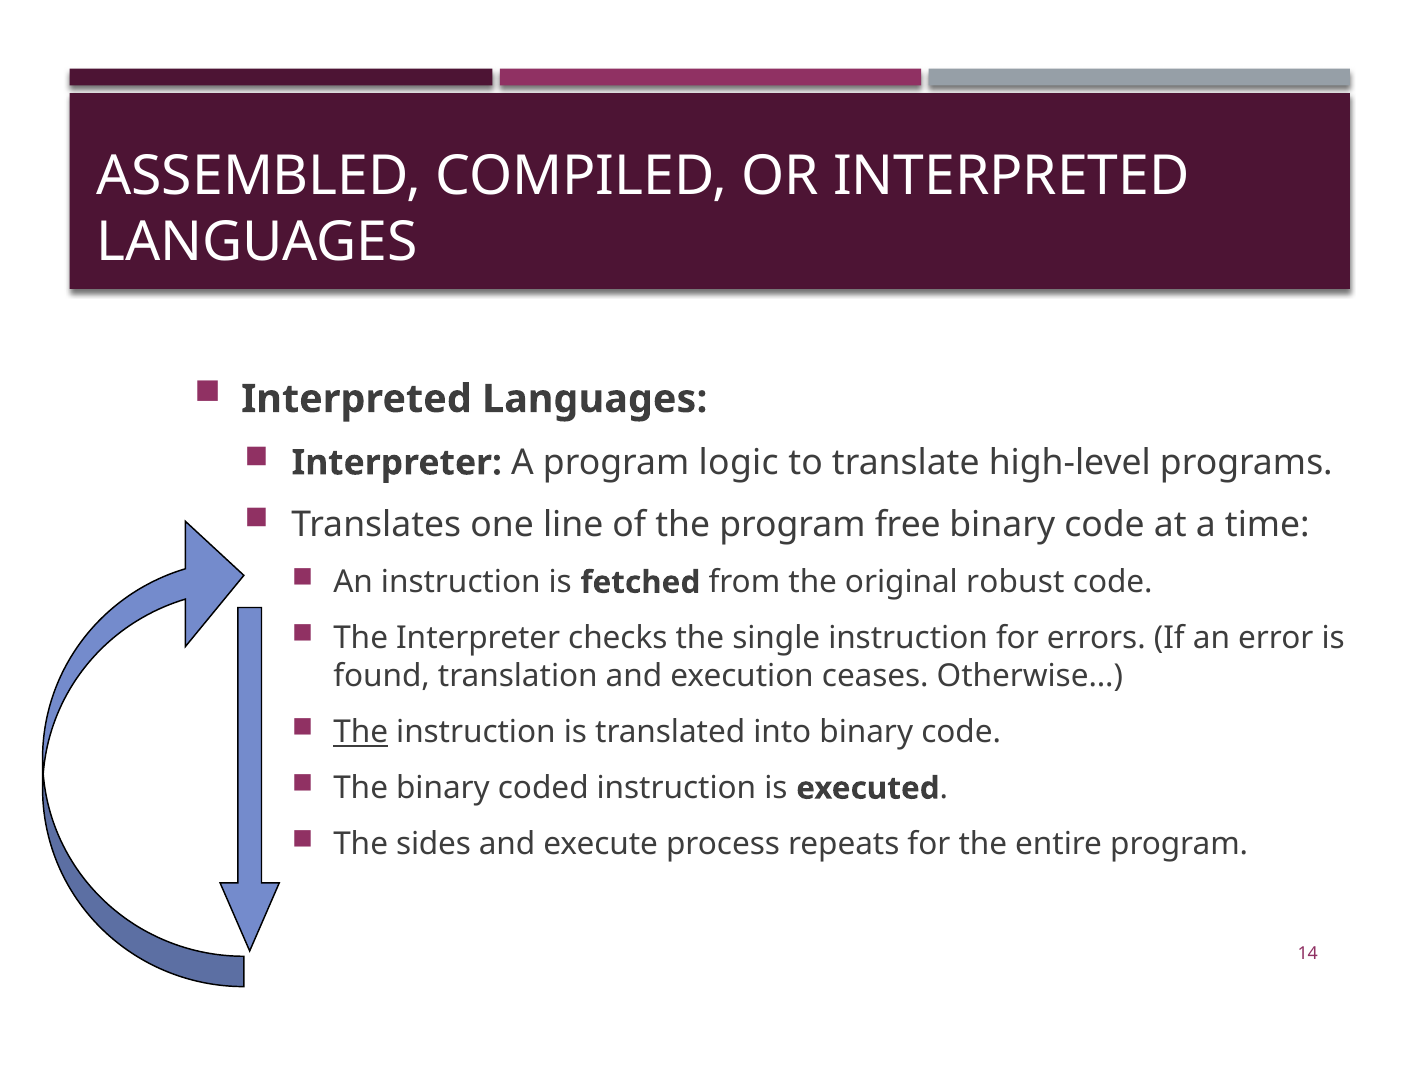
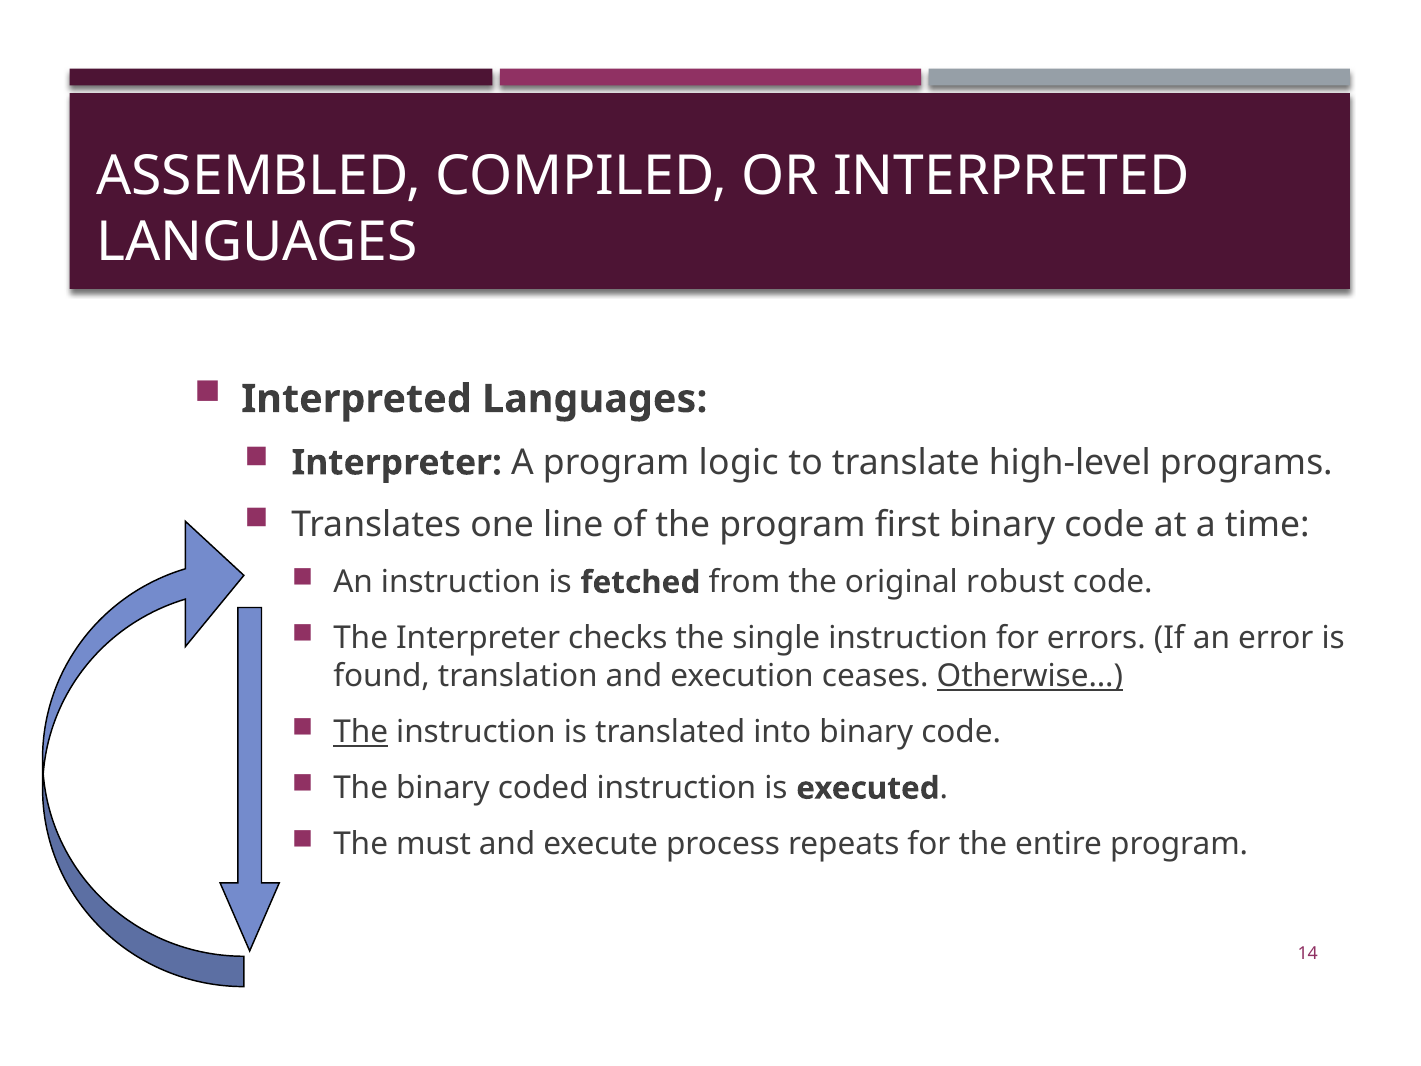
free: free -> first
Otherwise… underline: none -> present
sides: sides -> must
